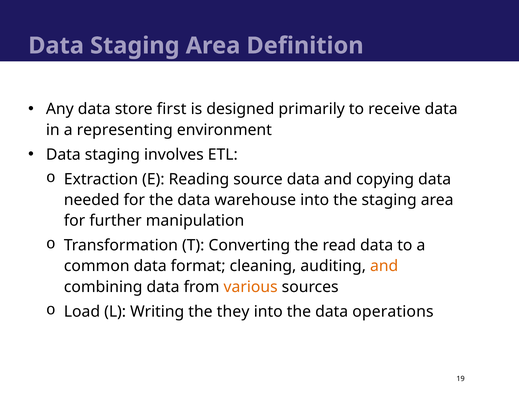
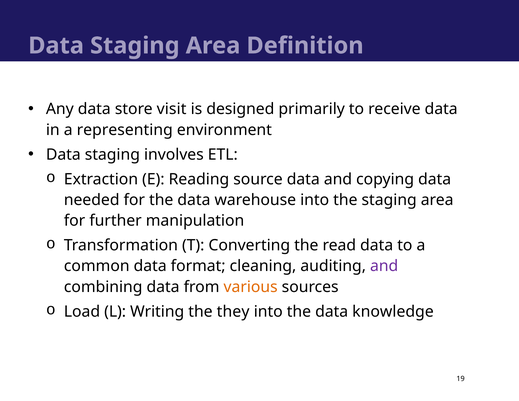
first: first -> visit
and at (384, 266) colour: orange -> purple
operations: operations -> knowledge
